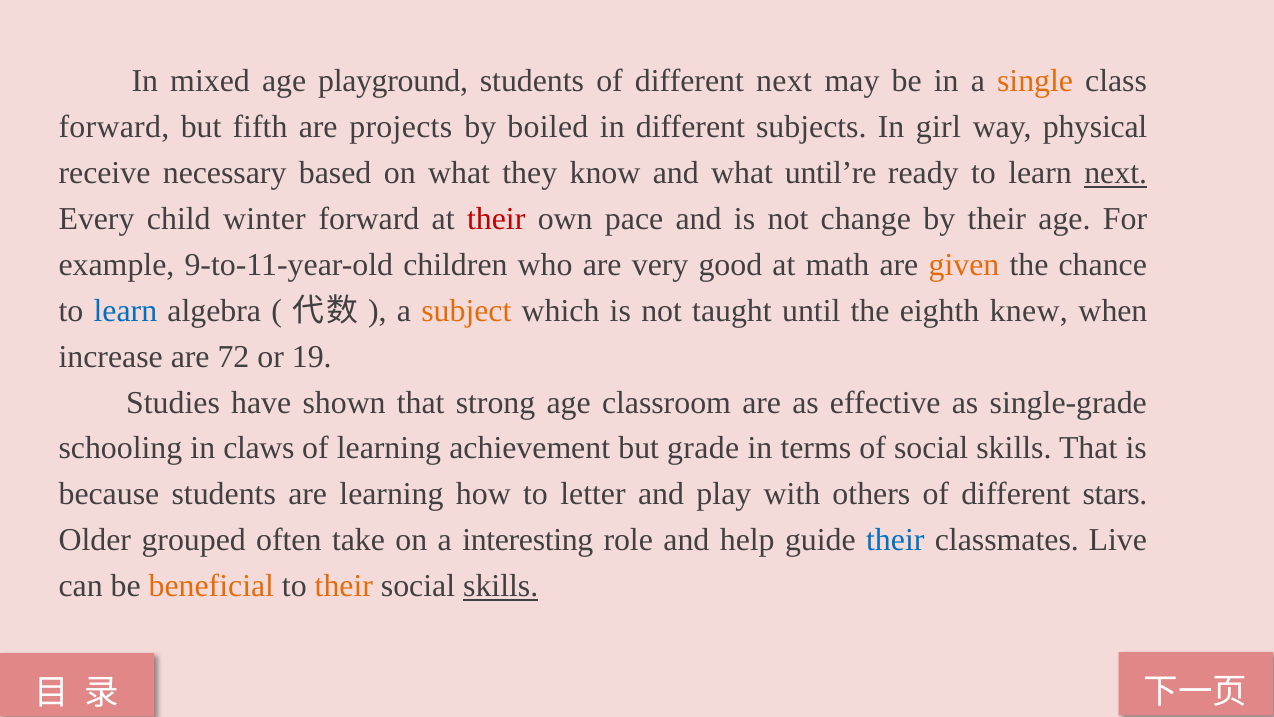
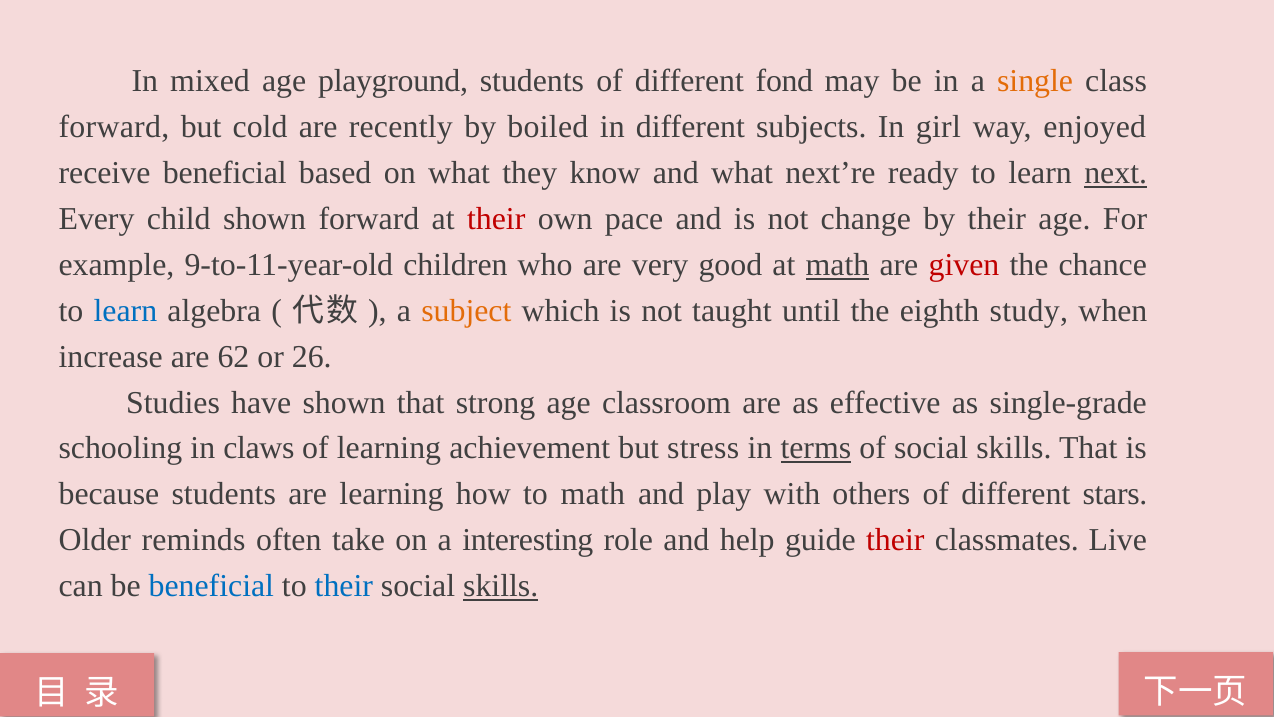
different next: next -> fond
fifth: fifth -> cold
projects: projects -> recently
physical: physical -> enjoyed
receive necessary: necessary -> beneficial
until’re: until’re -> next’re
child winter: winter -> shown
math at (838, 265) underline: none -> present
given colour: orange -> red
knew: knew -> study
72: 72 -> 62
19: 19 -> 26
grade: grade -> stress
terms underline: none -> present
to letter: letter -> math
grouped: grouped -> reminds
their at (895, 540) colour: blue -> red
beneficial at (211, 586) colour: orange -> blue
their at (344, 586) colour: orange -> blue
